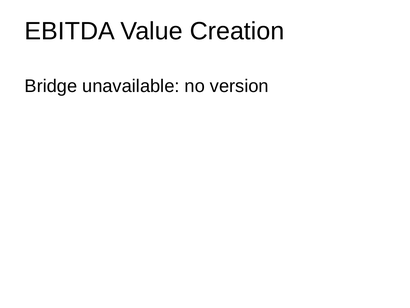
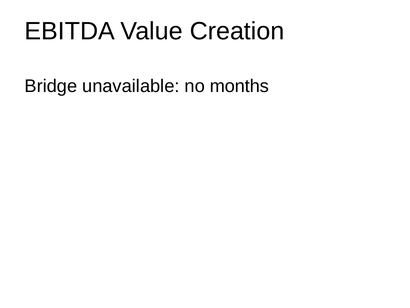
version: version -> months
